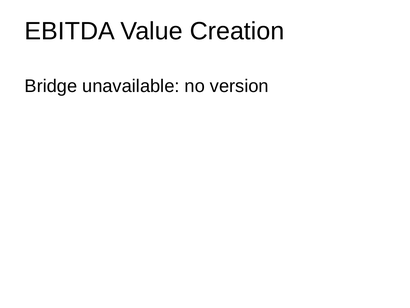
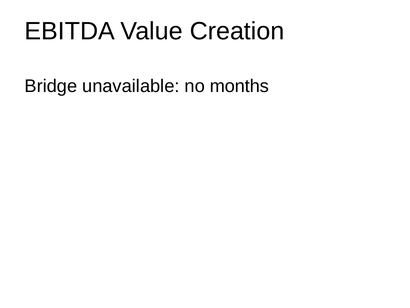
version: version -> months
